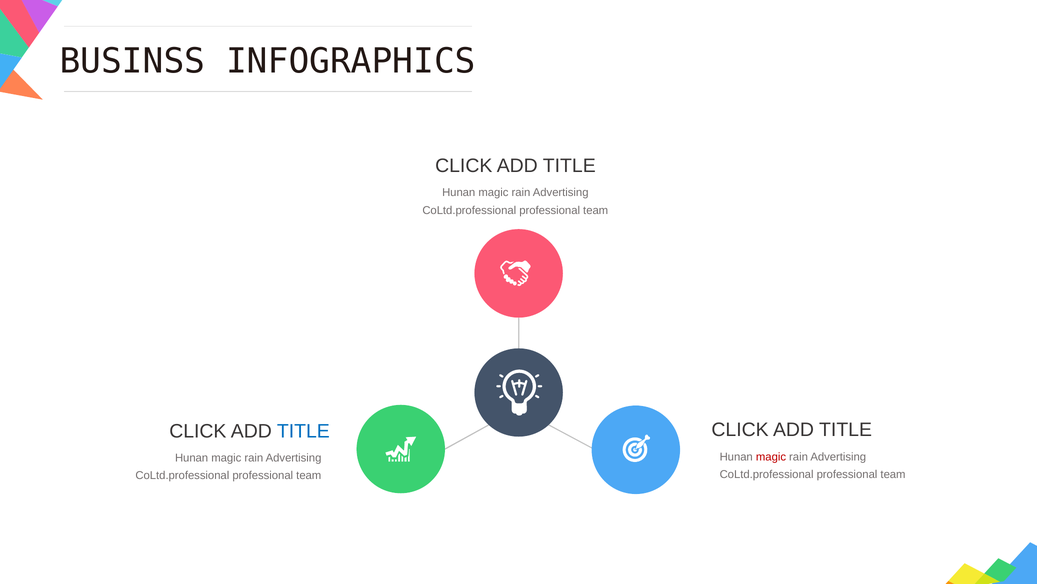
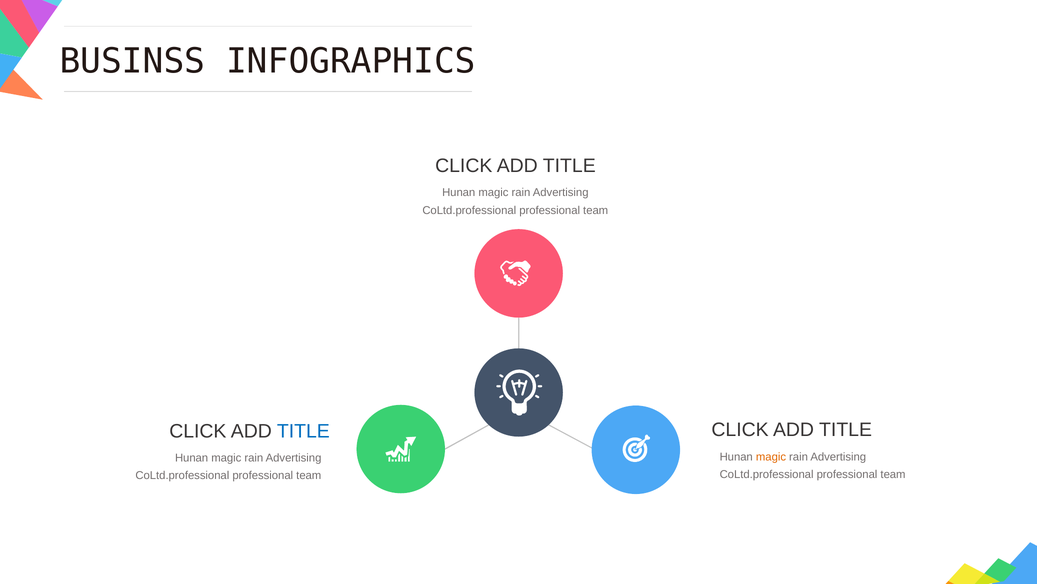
magic at (771, 456) colour: red -> orange
